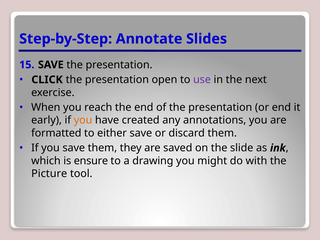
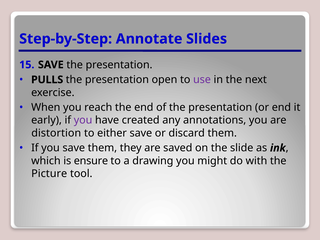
CLICK: CLICK -> PULLS
you at (83, 120) colour: orange -> purple
formatted: formatted -> distortion
